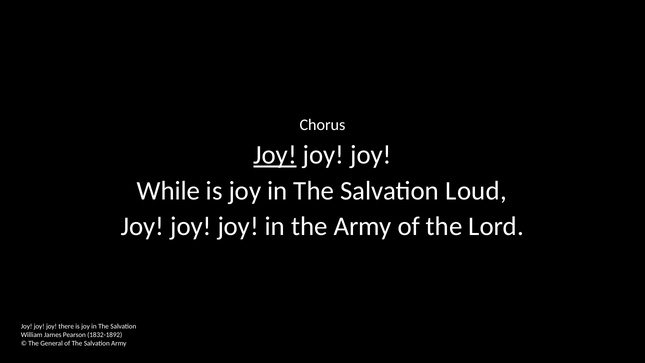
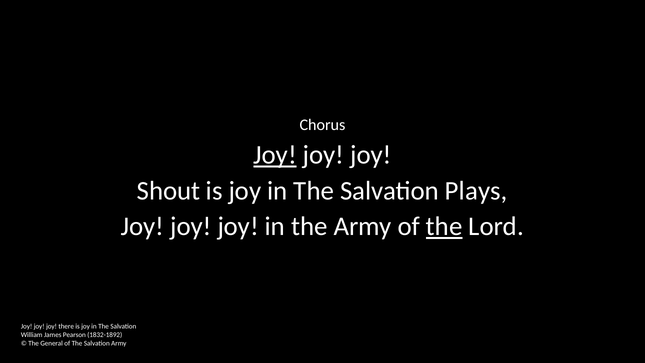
While: While -> Shout
Loud: Loud -> Plays
the at (444, 226) underline: none -> present
